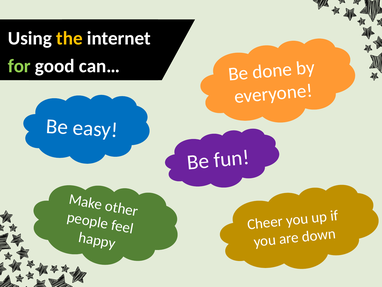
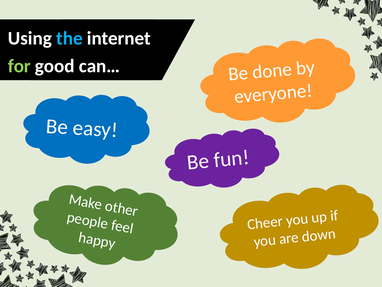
the colour: yellow -> light blue
